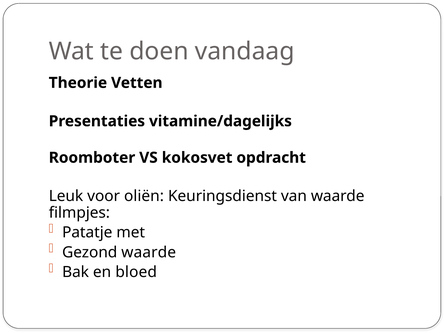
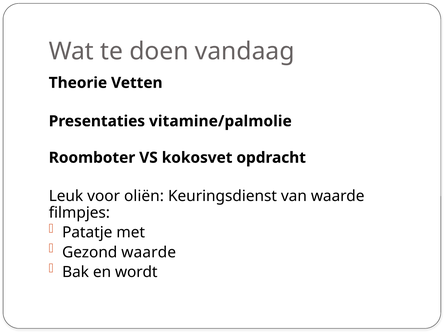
vitamine/dagelijks: vitamine/dagelijks -> vitamine/palmolie
bloed: bloed -> wordt
